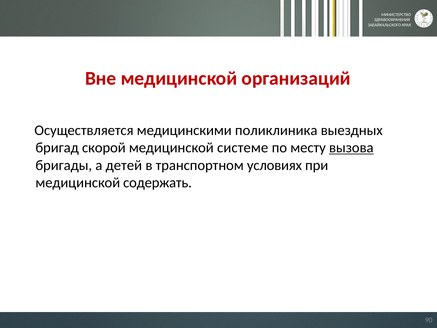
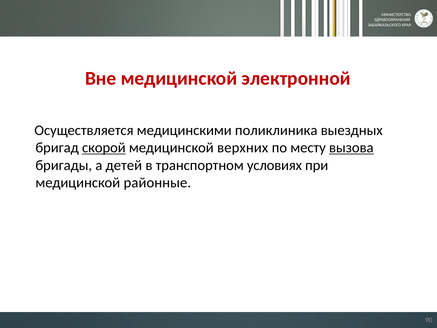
организаций: организаций -> электронной
скорой underline: none -> present
системе: системе -> верхних
содержать: содержать -> районные
